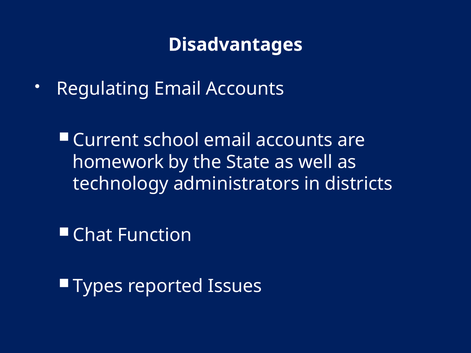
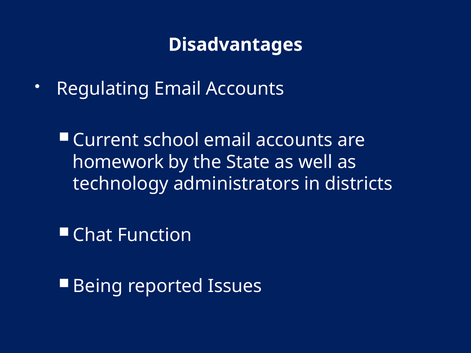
Types: Types -> Being
